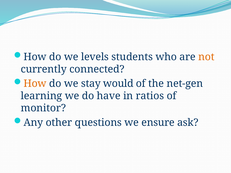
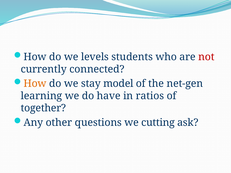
not colour: orange -> red
would: would -> model
monitor: monitor -> together
ensure: ensure -> cutting
